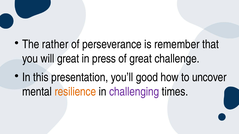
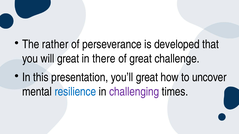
remember: remember -> developed
press: press -> there
you’ll good: good -> great
resilience colour: orange -> blue
